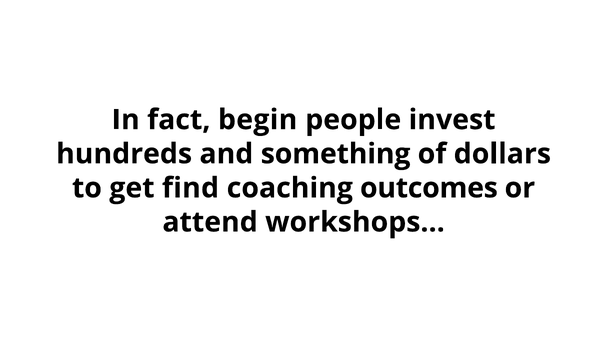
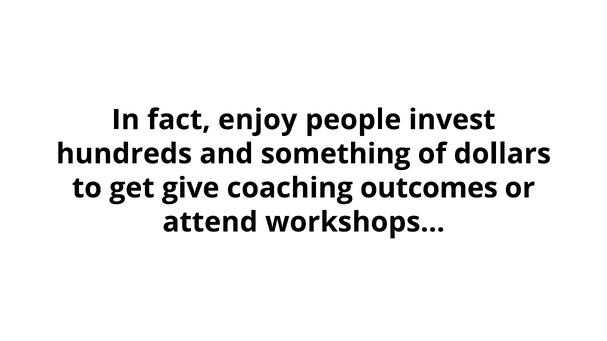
begin: begin -> enjoy
find: find -> give
